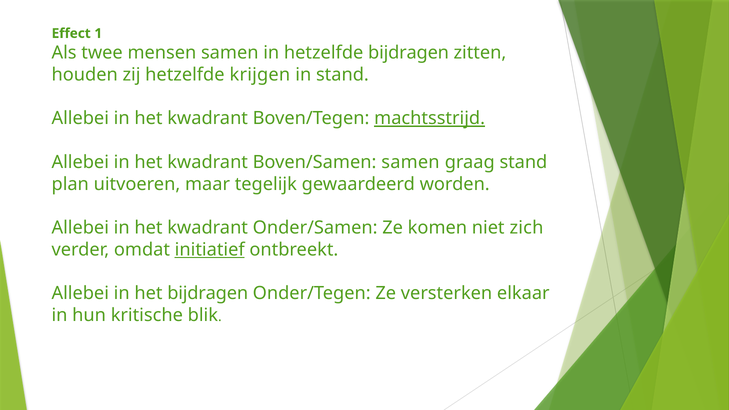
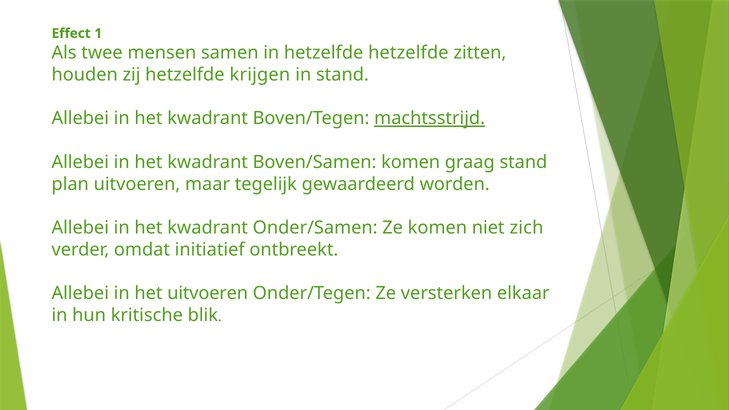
hetzelfde bijdragen: bijdragen -> hetzelfde
Boven/Samen samen: samen -> komen
initiatief underline: present -> none
het bijdragen: bijdragen -> uitvoeren
